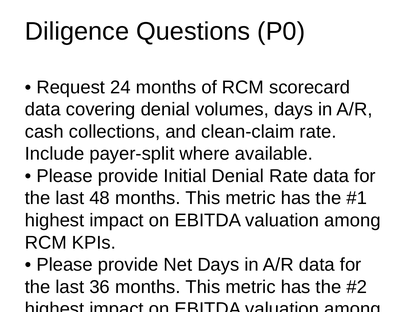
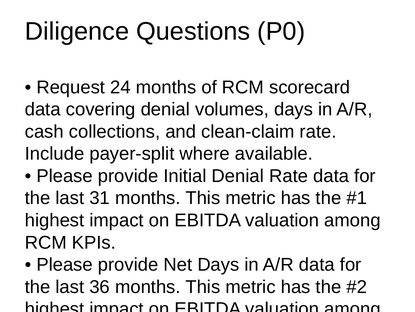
48: 48 -> 31
